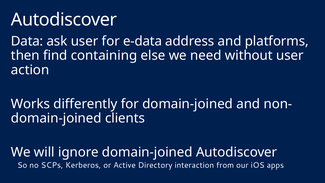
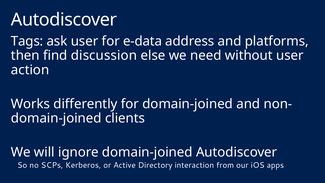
Data: Data -> Tags
containing: containing -> discussion
